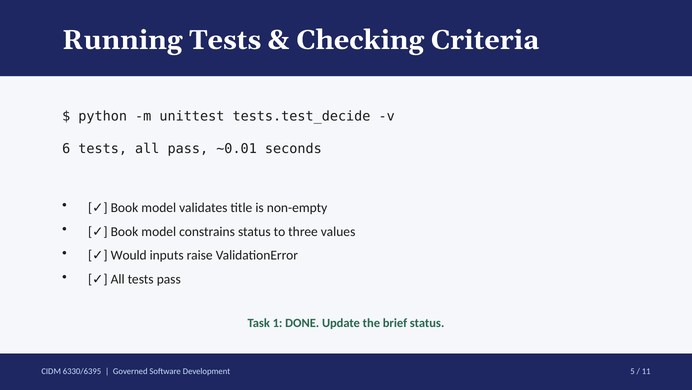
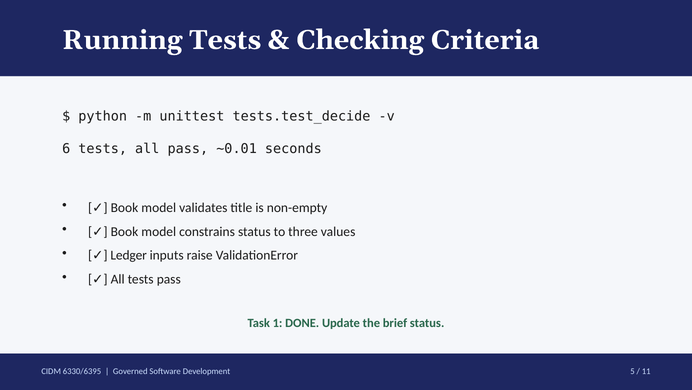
Would: Would -> Ledger
